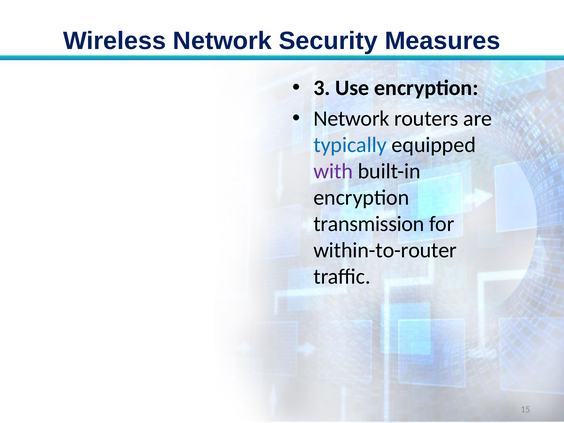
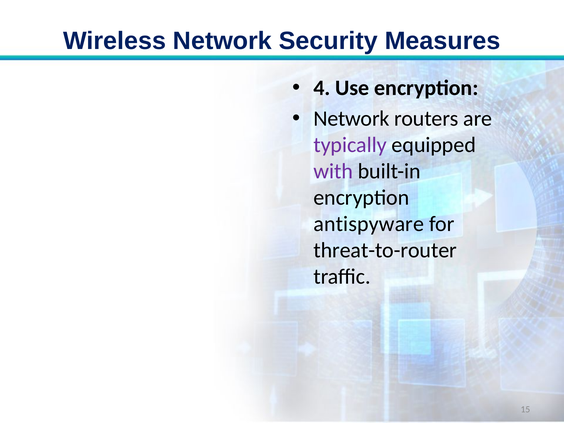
3: 3 -> 4
typically colour: blue -> purple
transmission: transmission -> antispyware
within-to-router: within-to-router -> threat-to-router
